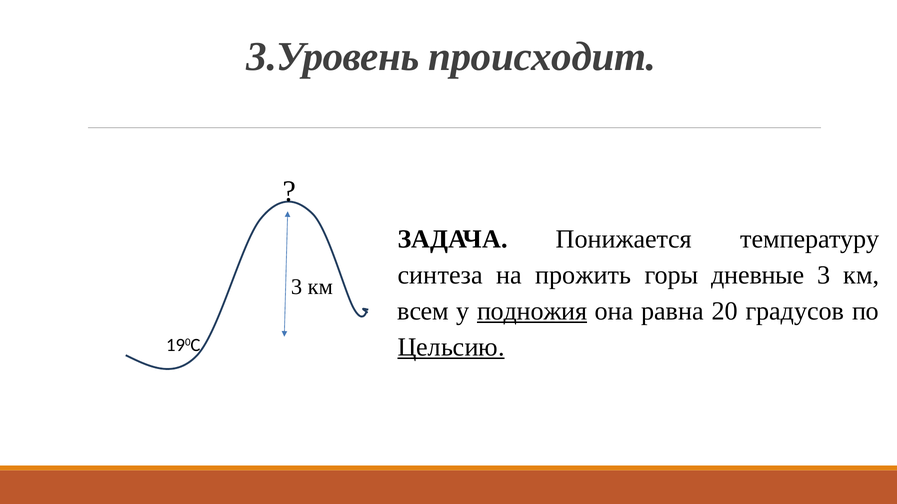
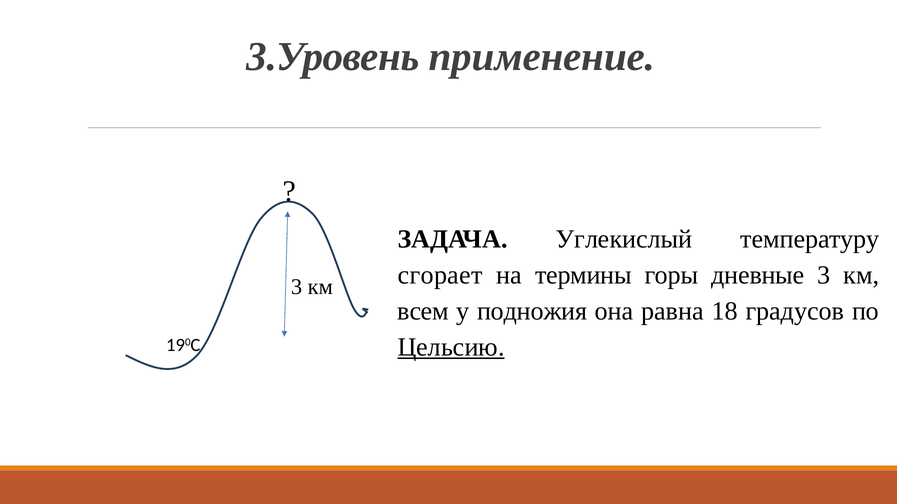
происходит: происходит -> применение
Понижается: Понижается -> Углекислый
синтеза: синтеза -> сгорает
прожить: прожить -> термины
подножия underline: present -> none
20: 20 -> 18
